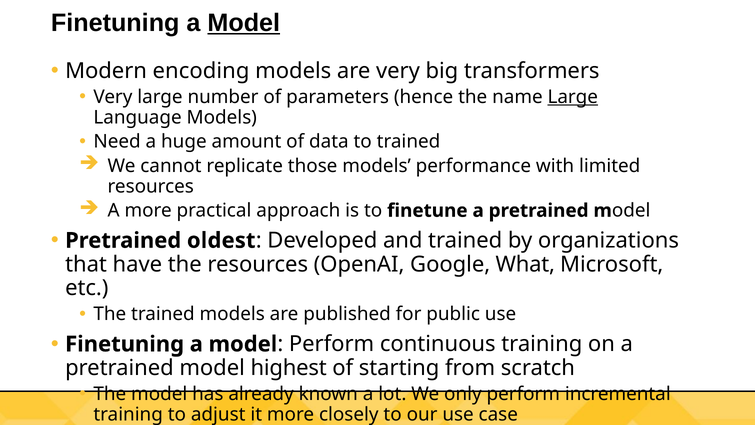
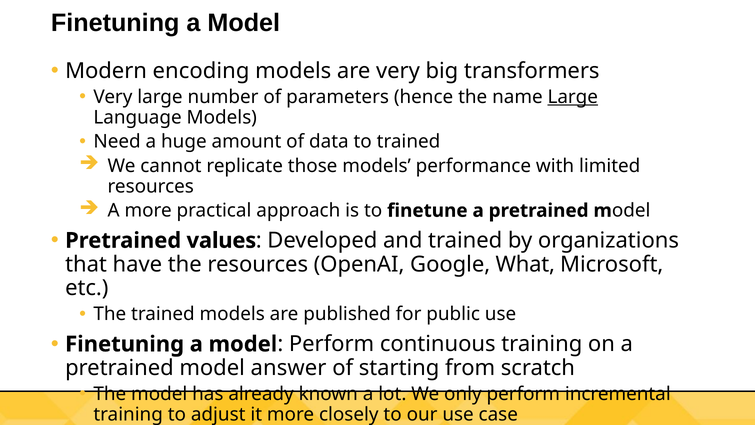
Model at (244, 23) underline: present -> none
oldest: oldest -> values
highest: highest -> answer
